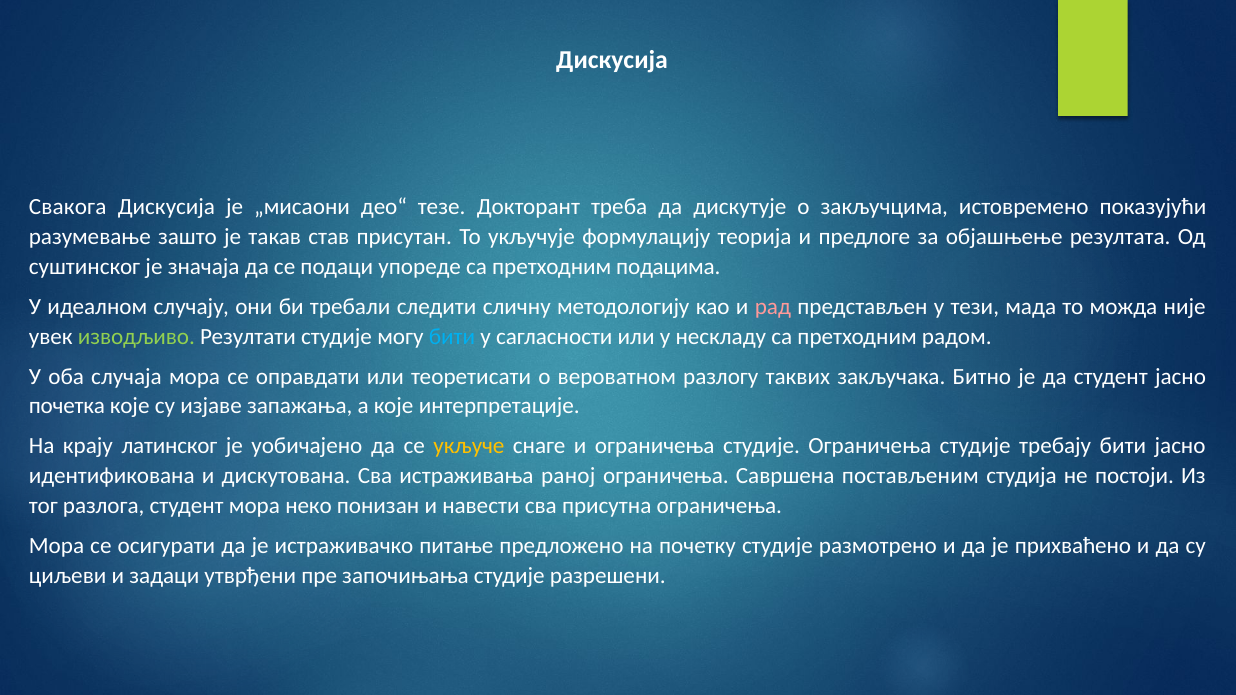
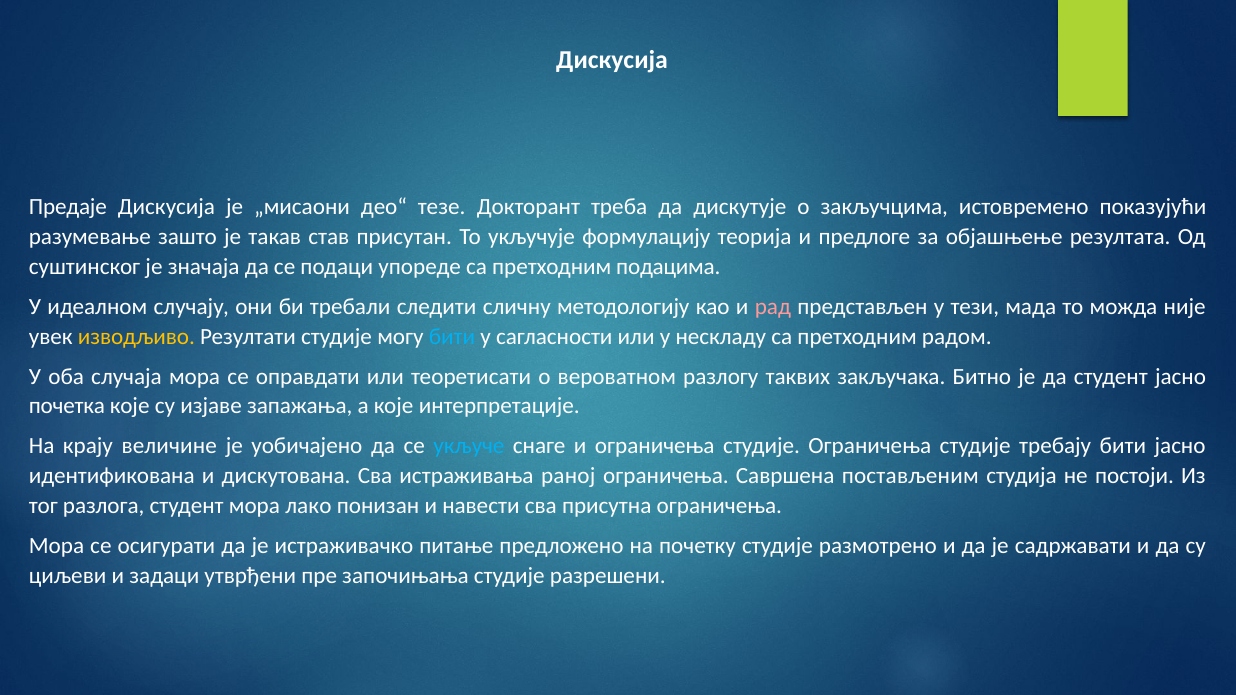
Свакога: Свакога -> Предаје
изводљиво colour: light green -> yellow
латинског: латинског -> величине
укључе colour: yellow -> light blue
неко: неко -> лако
прихваћено: прихваћено -> садржавати
